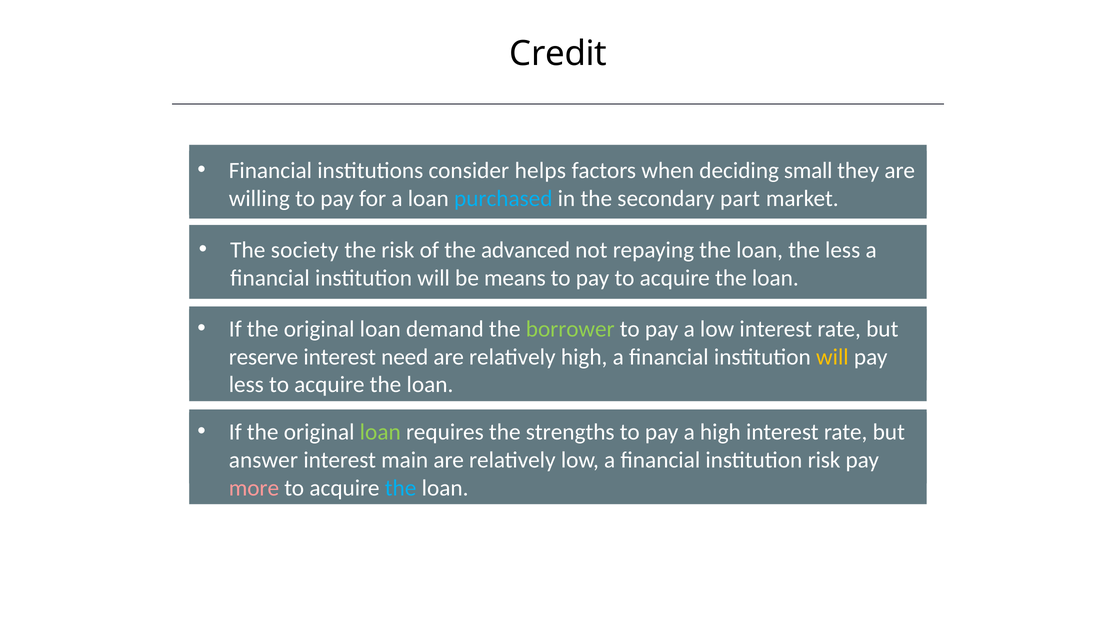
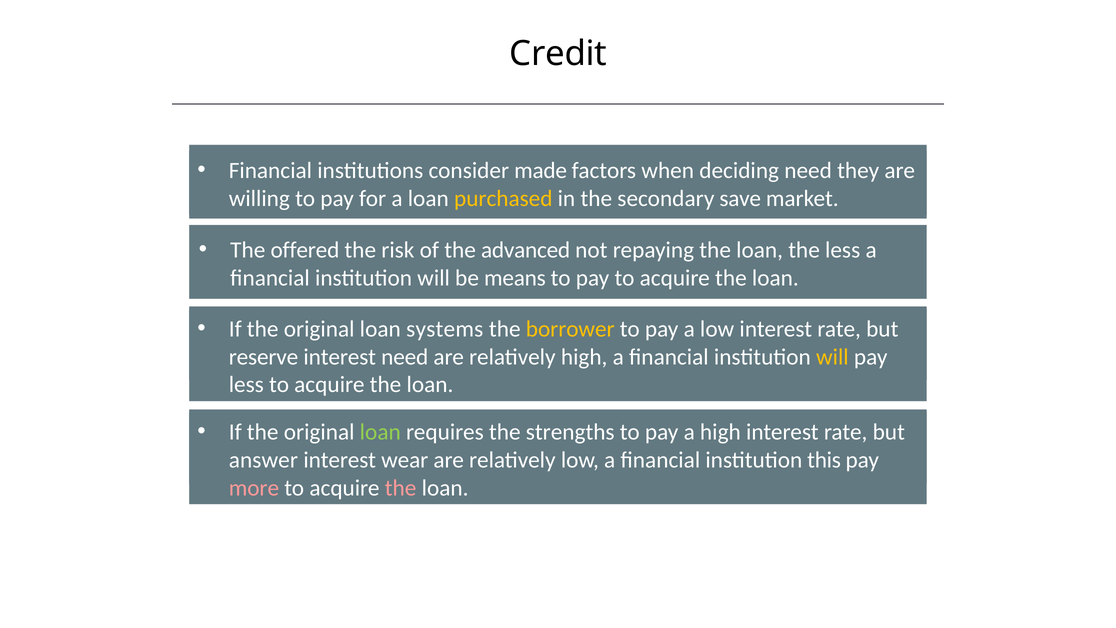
helps: helps -> made
deciding small: small -> need
purchased colour: light blue -> yellow
part: part -> save
society: society -> offered
demand: demand -> systems
borrower colour: light green -> yellow
main: main -> wear
institution risk: risk -> this
the at (401, 488) colour: light blue -> pink
